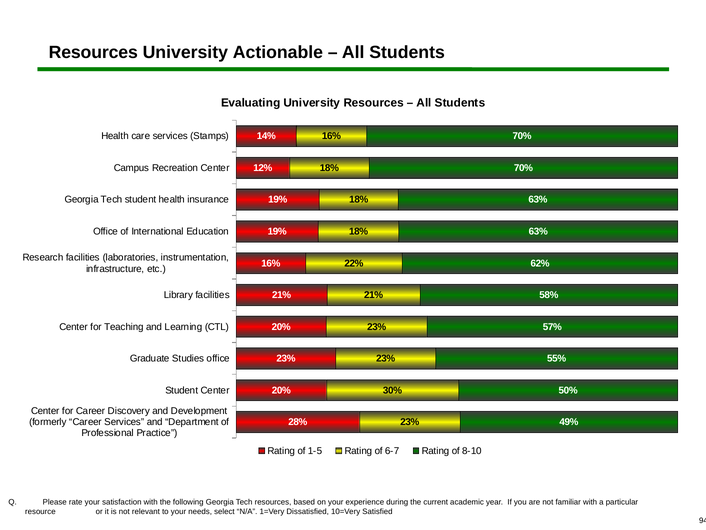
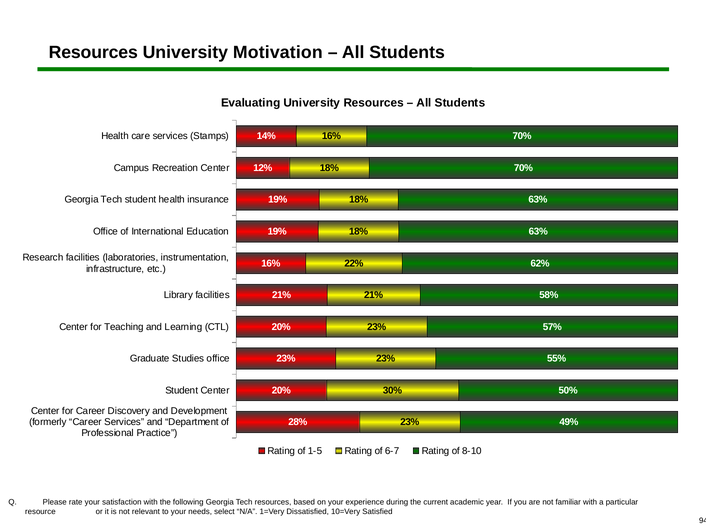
Actionable: Actionable -> Motivation
